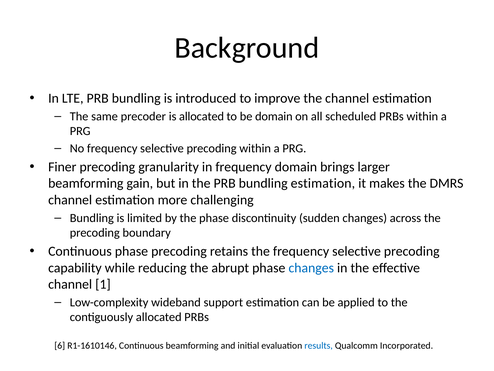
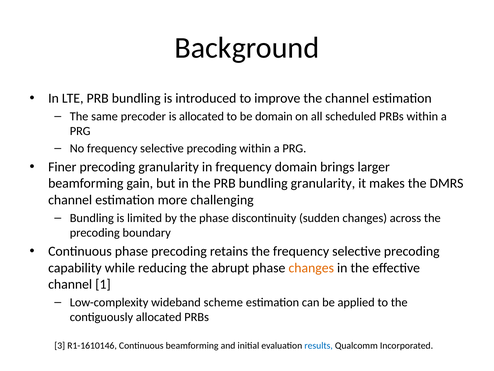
bundling estimation: estimation -> granularity
changes at (311, 267) colour: blue -> orange
support: support -> scheme
6: 6 -> 3
